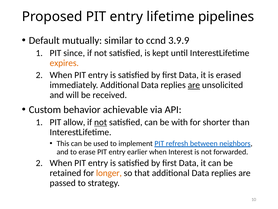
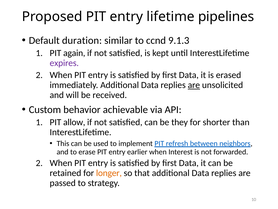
mutually: mutually -> duration
3.9.9: 3.9.9 -> 9.1.3
since: since -> again
expires colour: orange -> purple
not at (101, 122) underline: present -> none
with: with -> they
